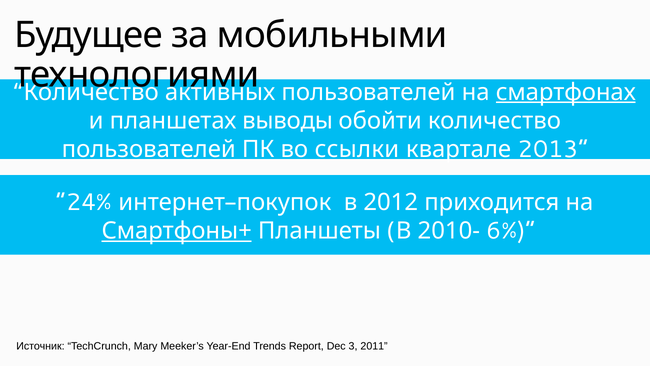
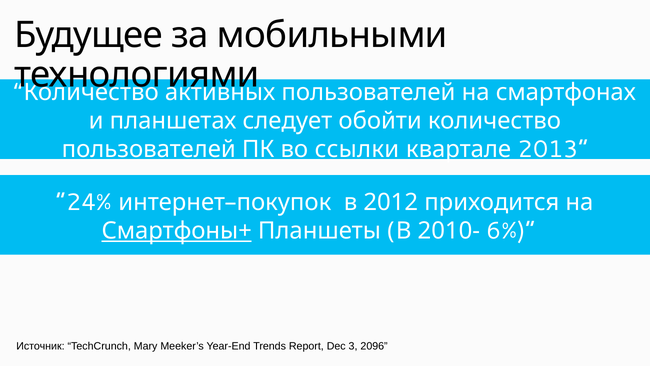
смартфонах underline: present -> none
выводы: выводы -> следует
2011: 2011 -> 2096
